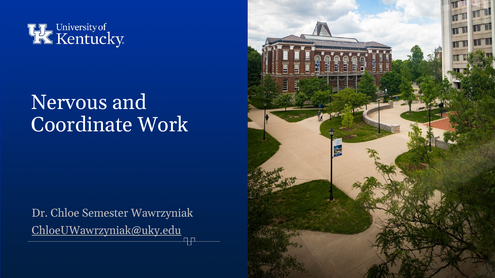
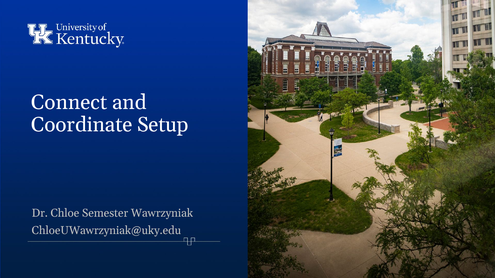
Nervous: Nervous -> Connect
Work: Work -> Setup
ChloeUWawrzyniak@uky.edu underline: present -> none
